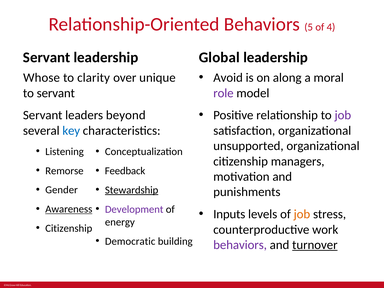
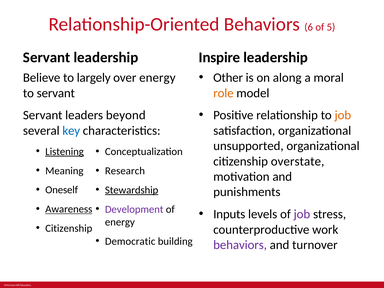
5: 5 -> 6
4: 4 -> 5
Global: Global -> Inspire
Avoid: Avoid -> Other
Whose: Whose -> Believe
clarity: clarity -> largely
over unique: unique -> energy
role colour: purple -> orange
job at (343, 115) colour: purple -> orange
Listening underline: none -> present
managers: managers -> overstate
Remorse: Remorse -> Meaning
Feedback: Feedback -> Research
Gender: Gender -> Oneself
job at (302, 214) colour: orange -> purple
turnover underline: present -> none
